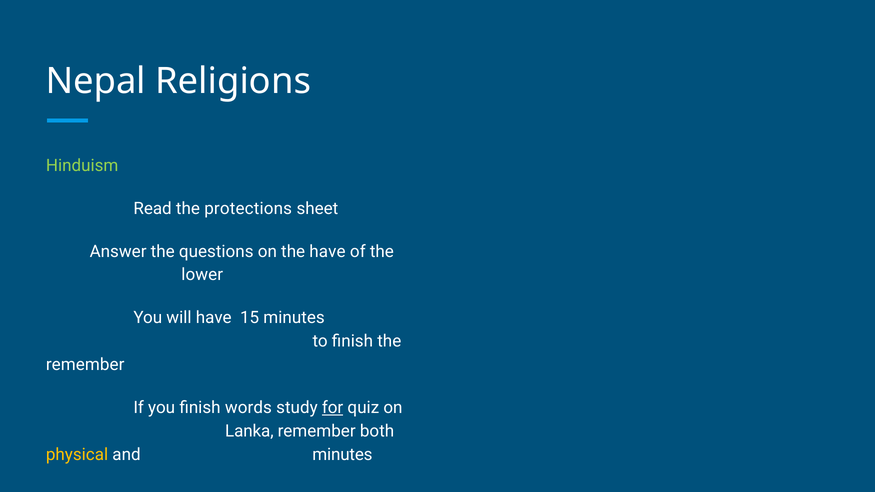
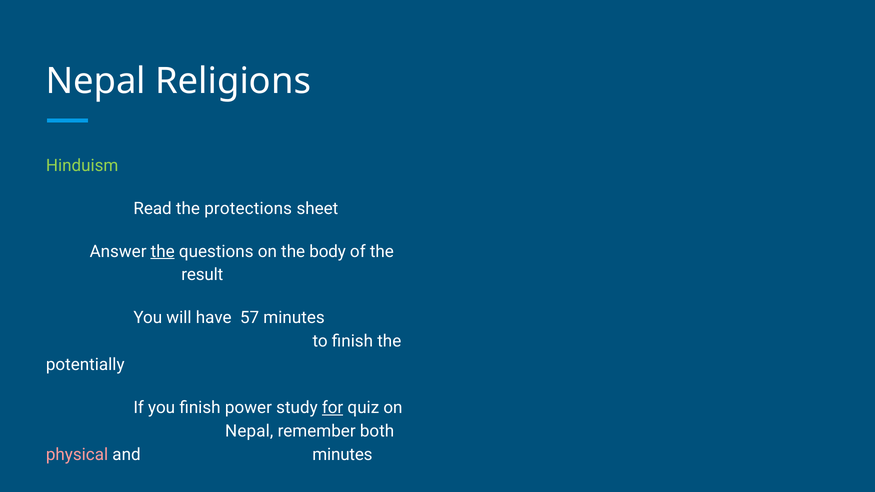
the at (163, 252) underline: none -> present
the have: have -> body
lower: lower -> result
15: 15 -> 57
remember at (85, 365): remember -> potentially
words: words -> power
Lanka at (249, 431): Lanka -> Nepal
physical colour: yellow -> pink
